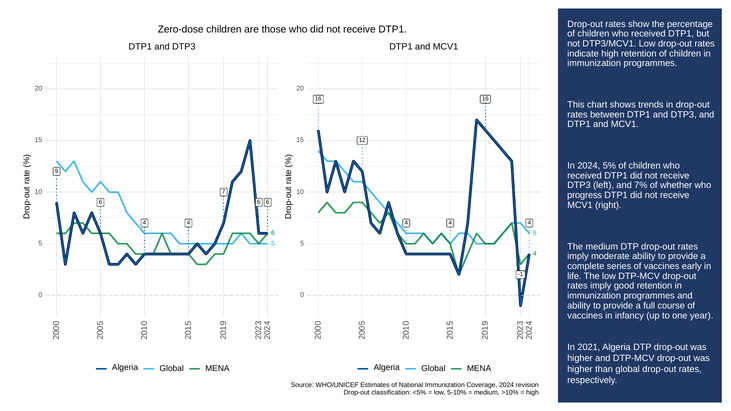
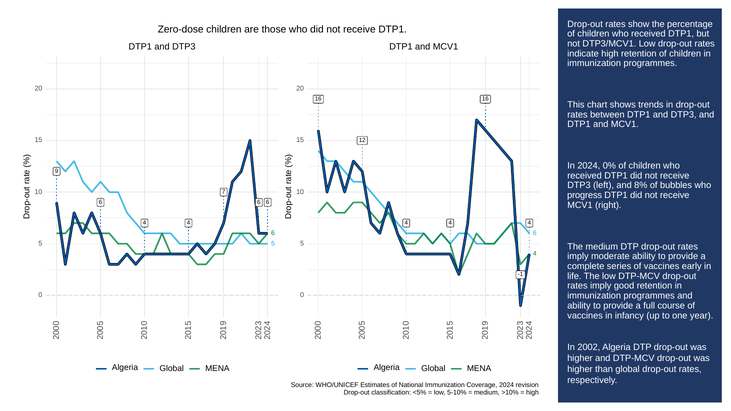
5%: 5% -> 0%
7%: 7% -> 8%
whether: whether -> bubbles
2021: 2021 -> 2002
